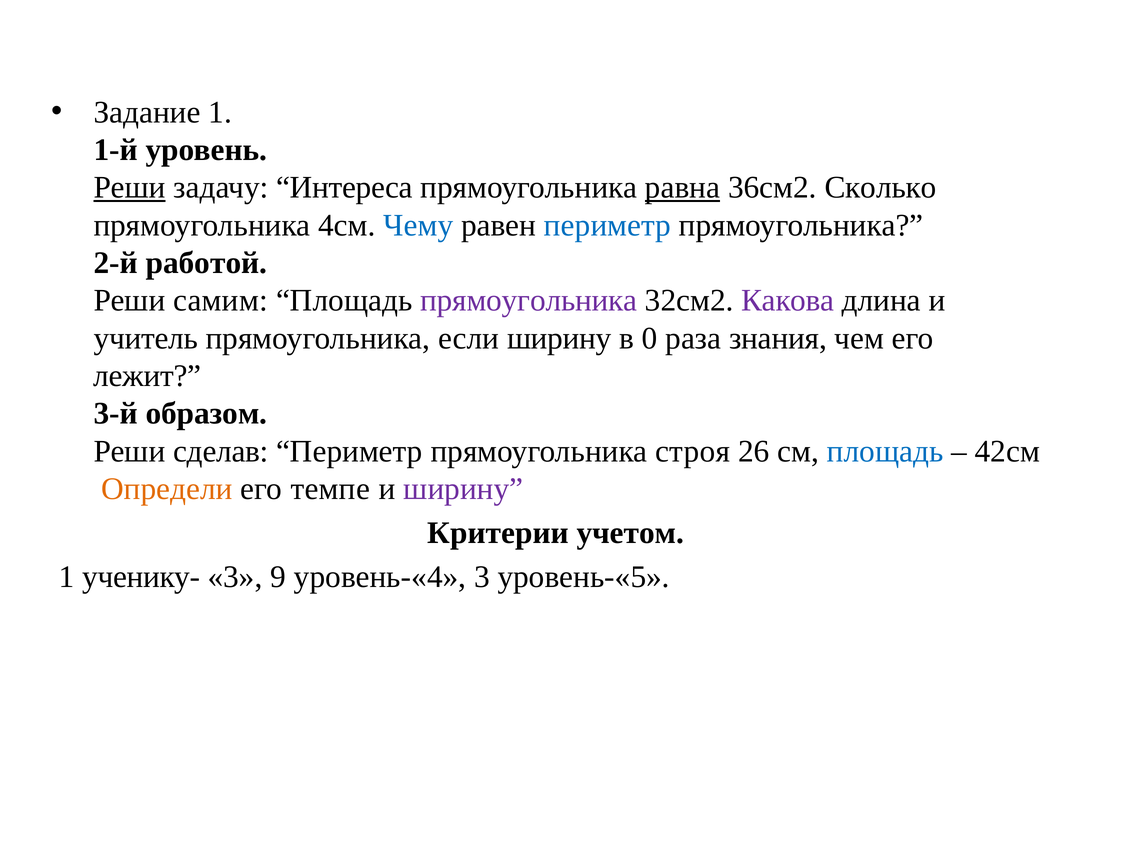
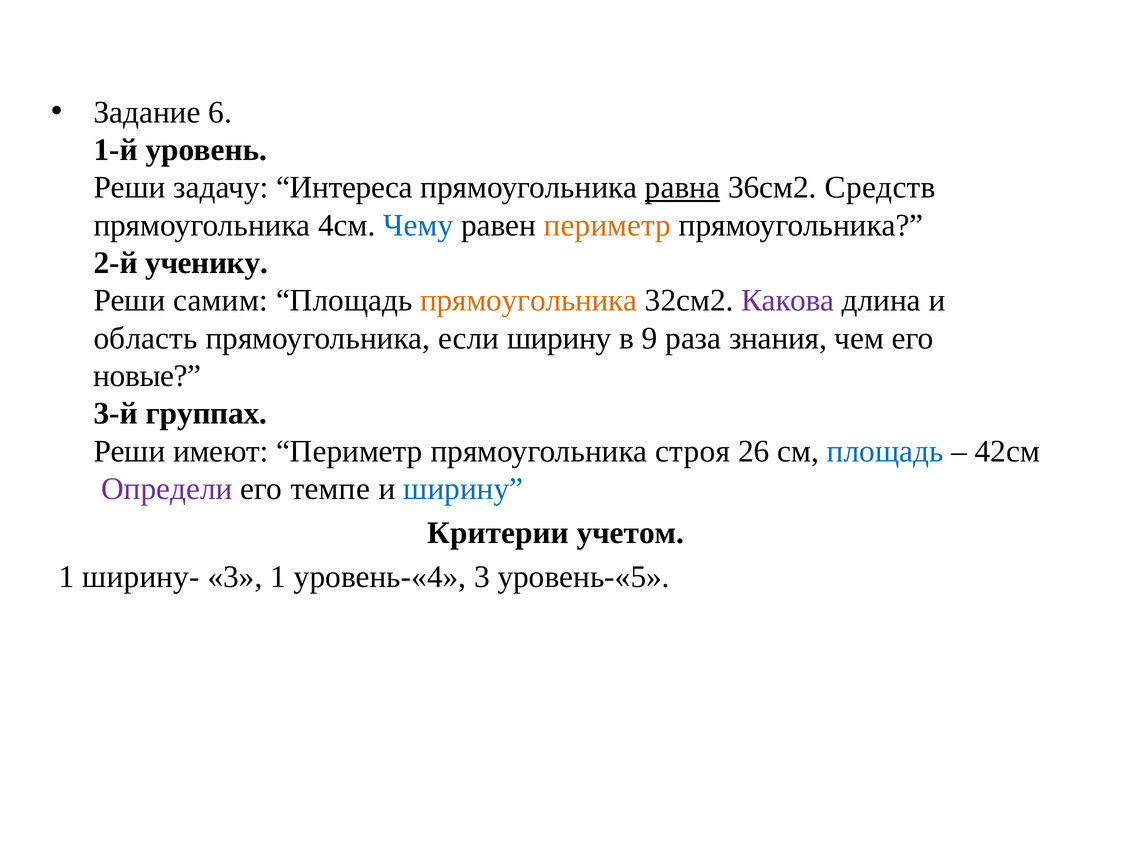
Задание 1: 1 -> 6
Реши at (130, 187) underline: present -> none
Сколько: Сколько -> Средств
периметр at (607, 225) colour: blue -> orange
работой: работой -> ученику
прямоугольника at (529, 300) colour: purple -> orange
учитель: учитель -> область
0: 0 -> 9
лежит: лежит -> новые
образом: образом -> группах
сделав: сделав -> имеют
Определи colour: orange -> purple
ширину at (463, 489) colour: purple -> blue
ученику-: ученику- -> ширину-
3 9: 9 -> 1
